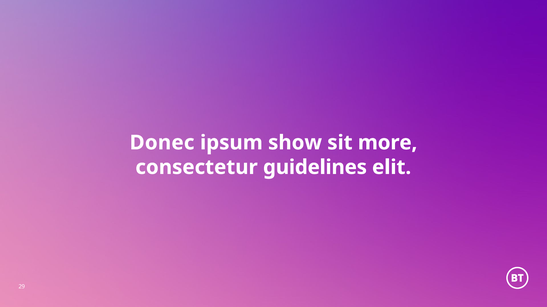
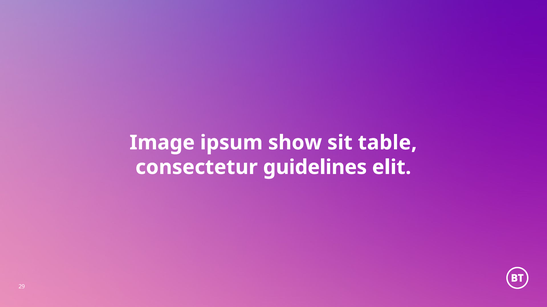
Donec: Donec -> Image
more: more -> table
